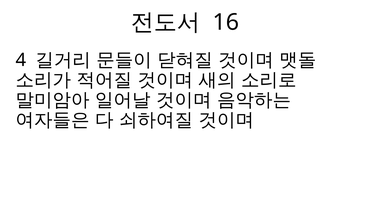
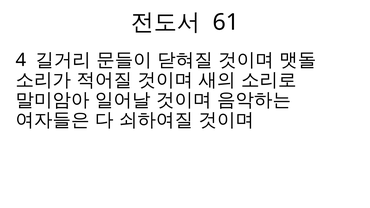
16: 16 -> 61
